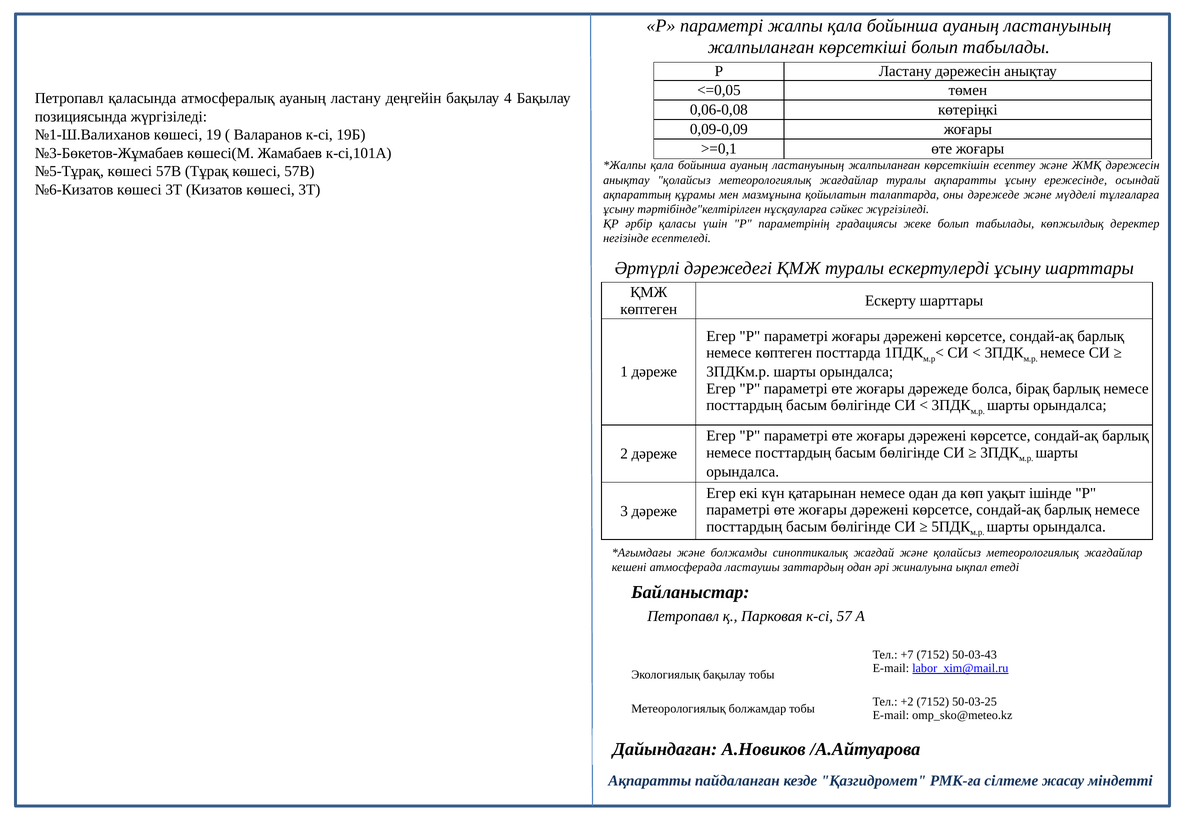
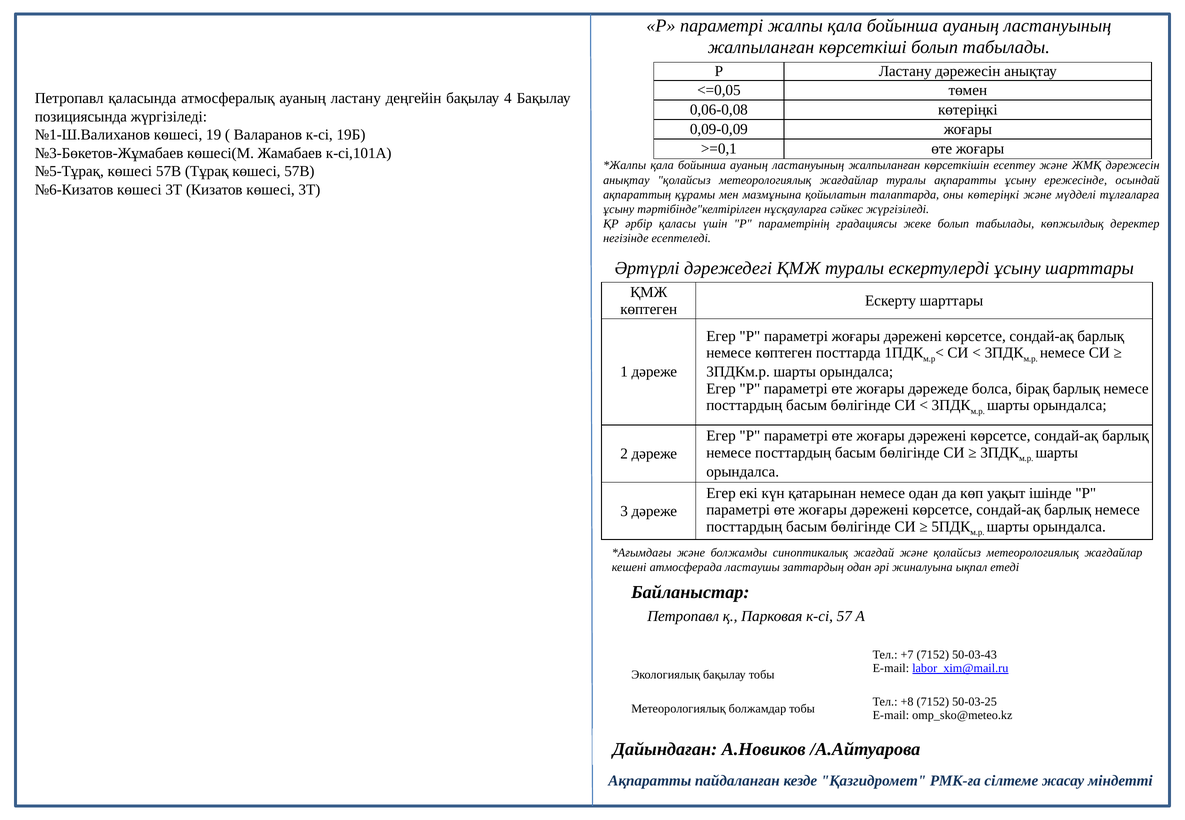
оны дәрежеде: дәрежеде -> көтеріңкі
+2: +2 -> +8
